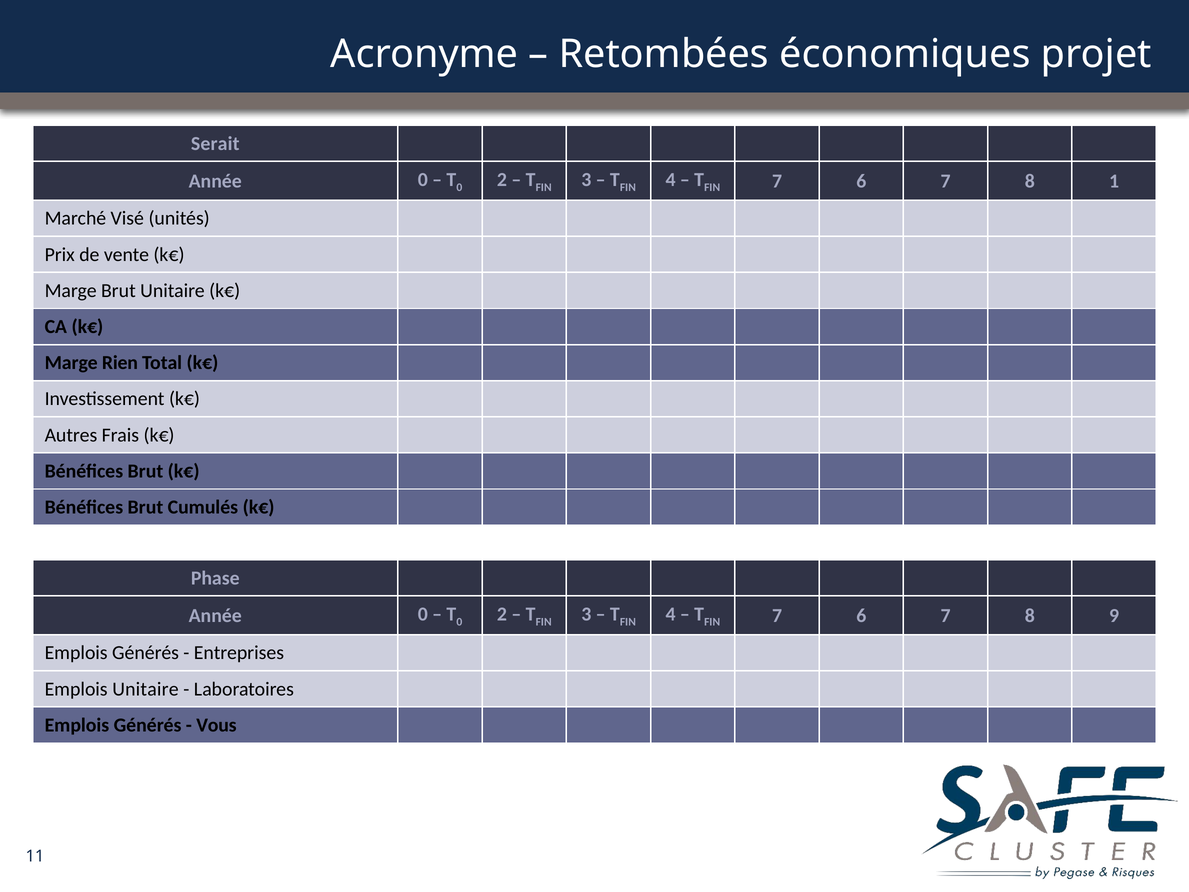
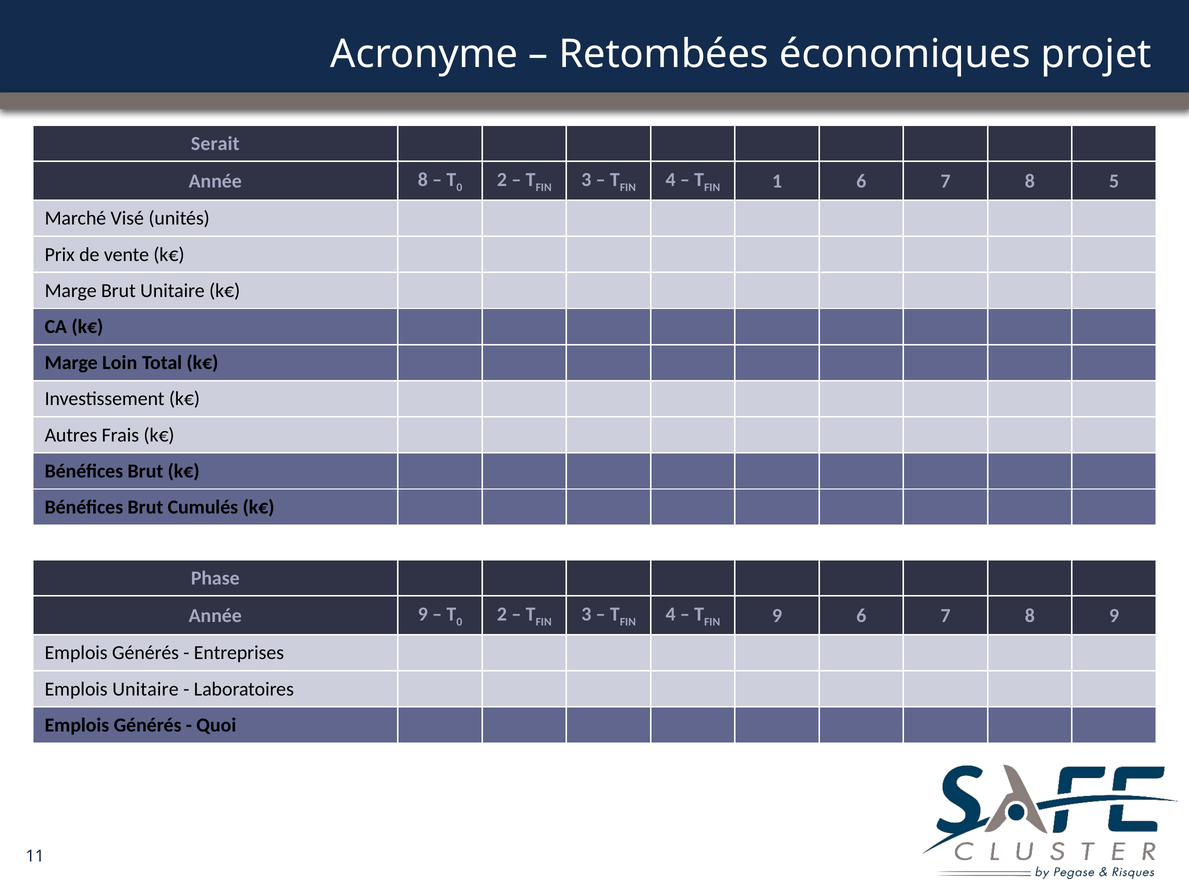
0 at (423, 180): 0 -> 8
7 at (777, 181): 7 -> 1
1: 1 -> 5
Rien: Rien -> Loin
0 at (423, 614): 0 -> 9
7 at (777, 615): 7 -> 9
Vous: Vous -> Quoi
